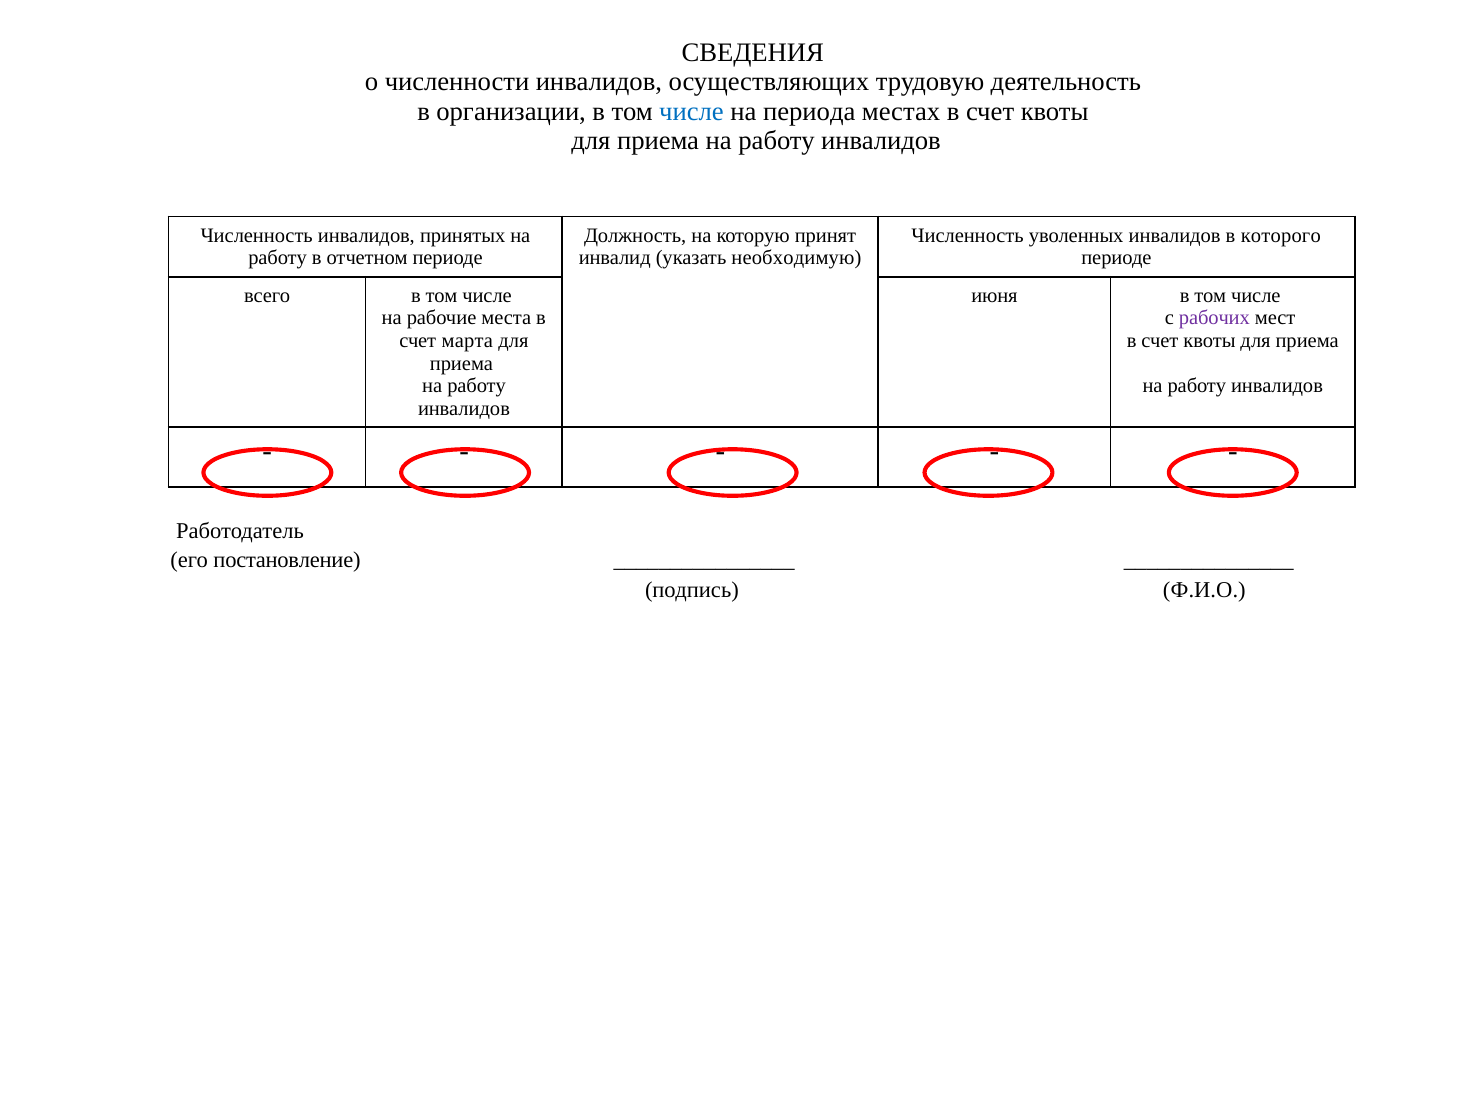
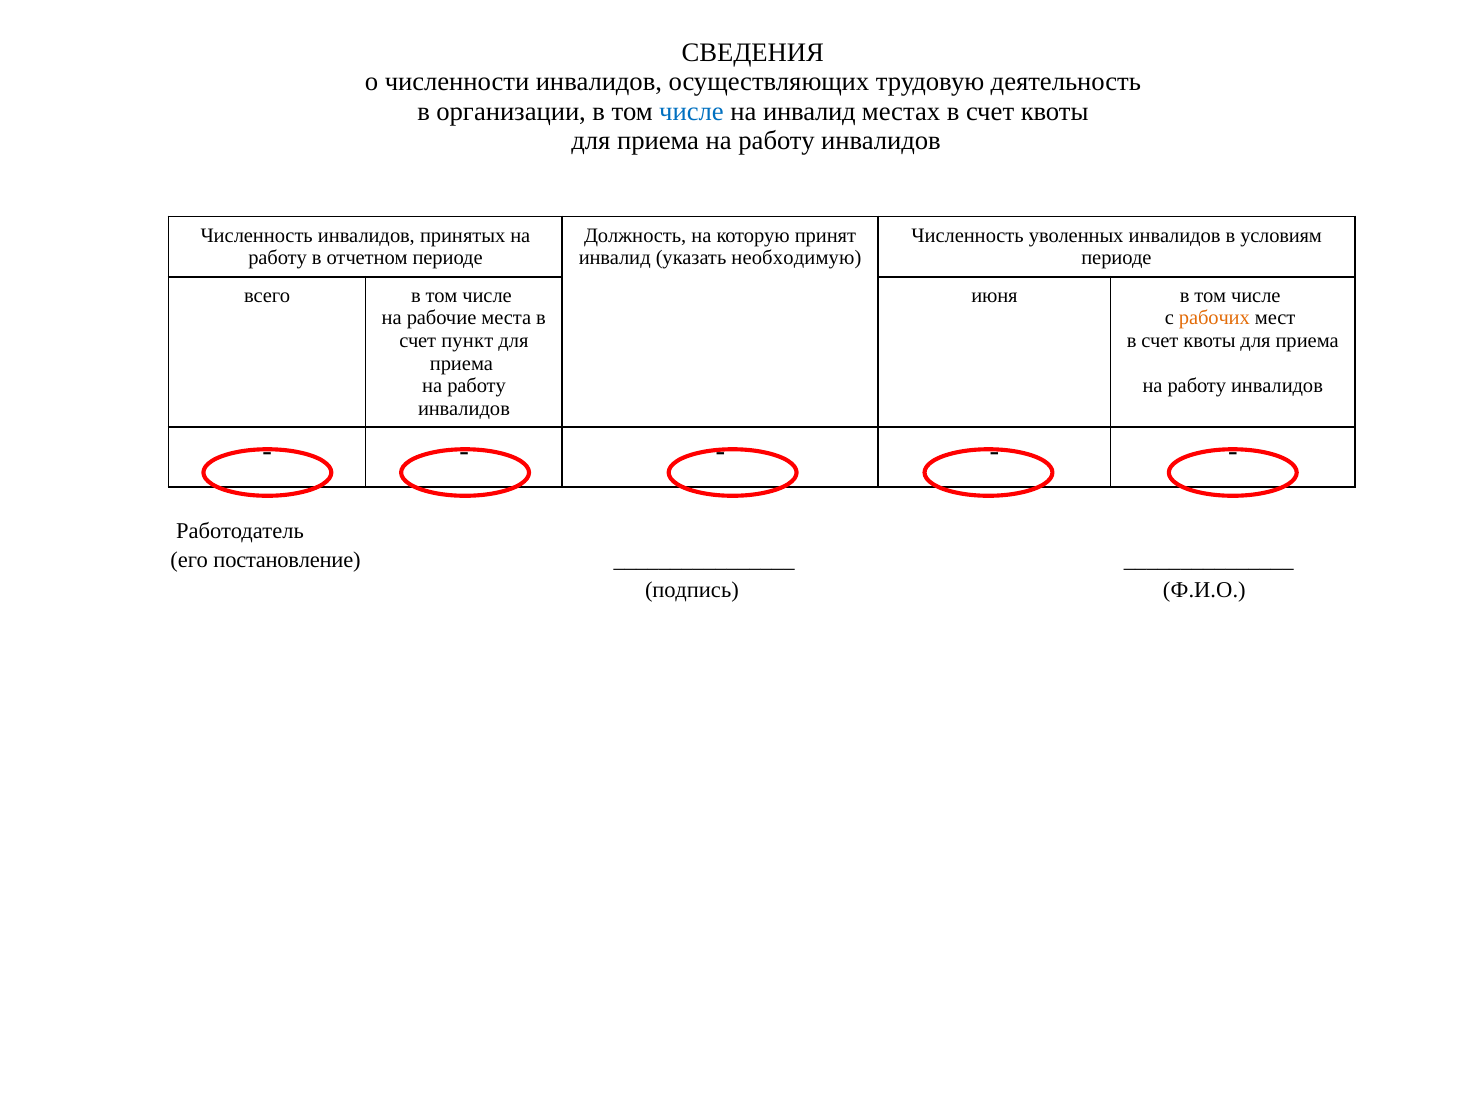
на периода: периода -> инвалид
которого: которого -> условиям
рабочих colour: purple -> orange
марта: марта -> пункт
